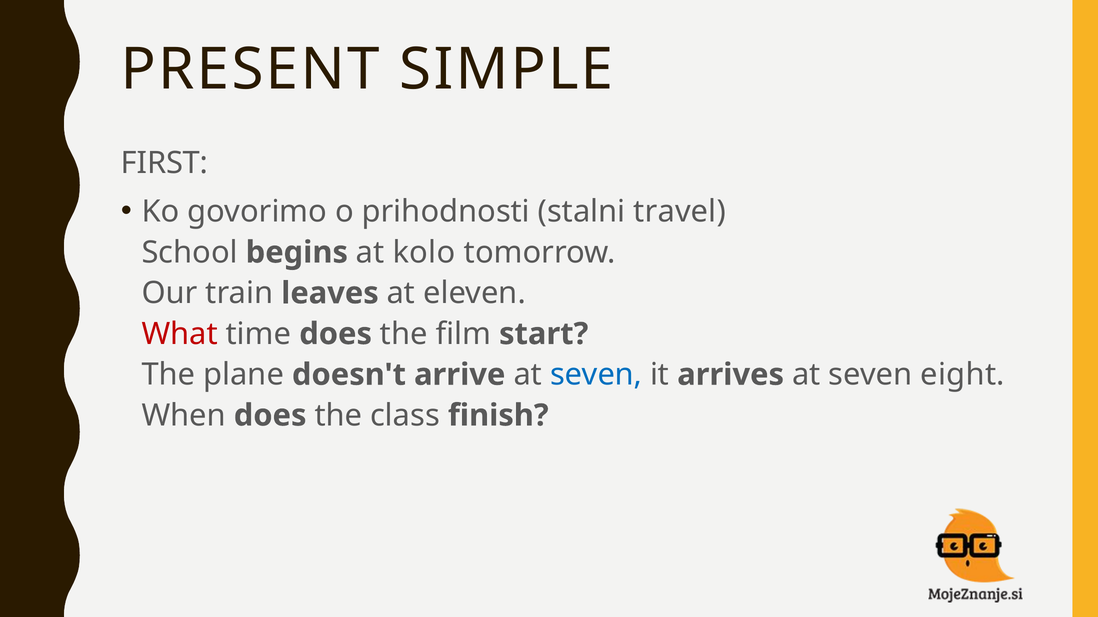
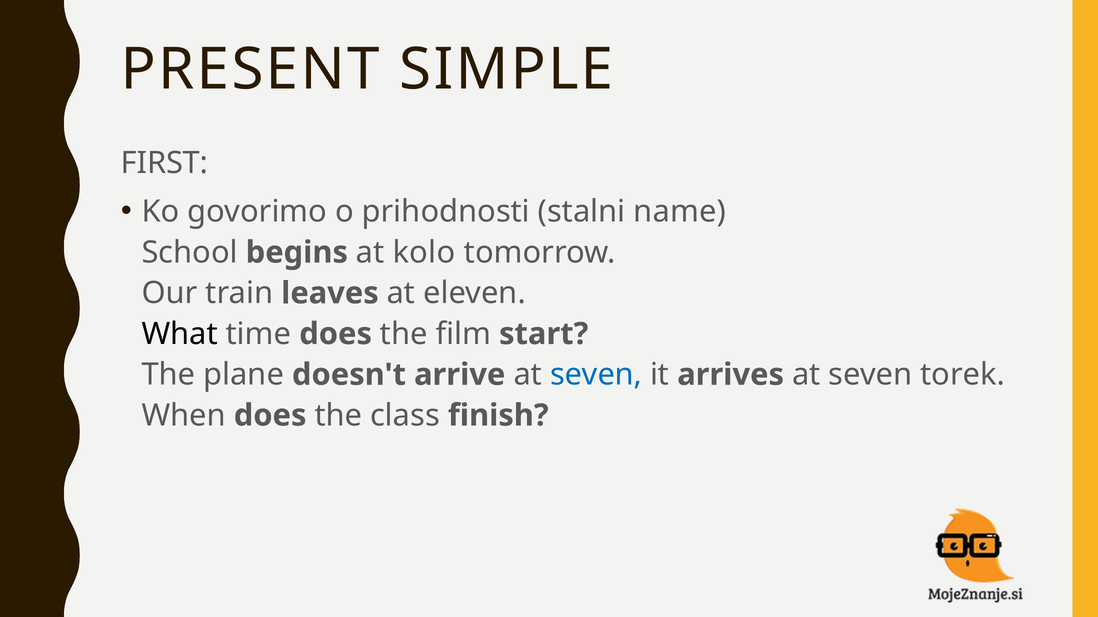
travel: travel -> name
What colour: red -> black
eight: eight -> torek
